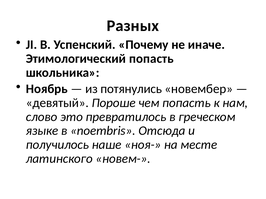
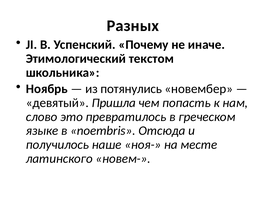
Этимологический попасть: попасть -> текстом
Пороше: Пороше -> Пришла
